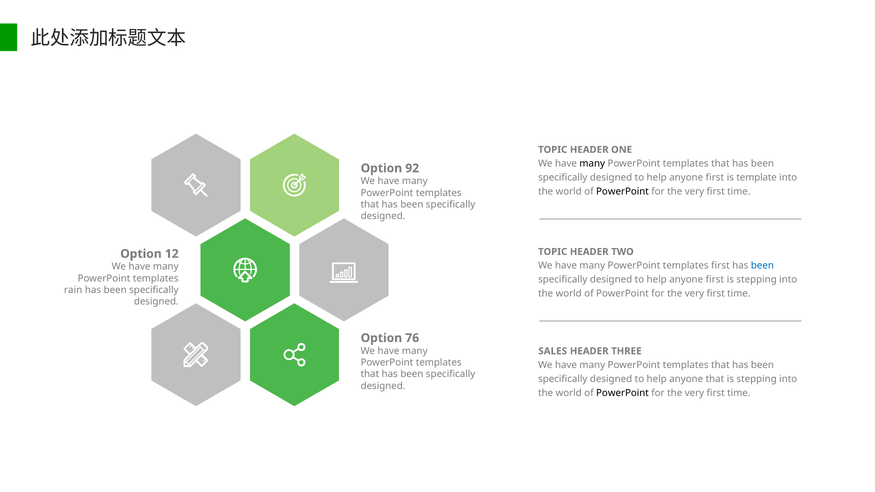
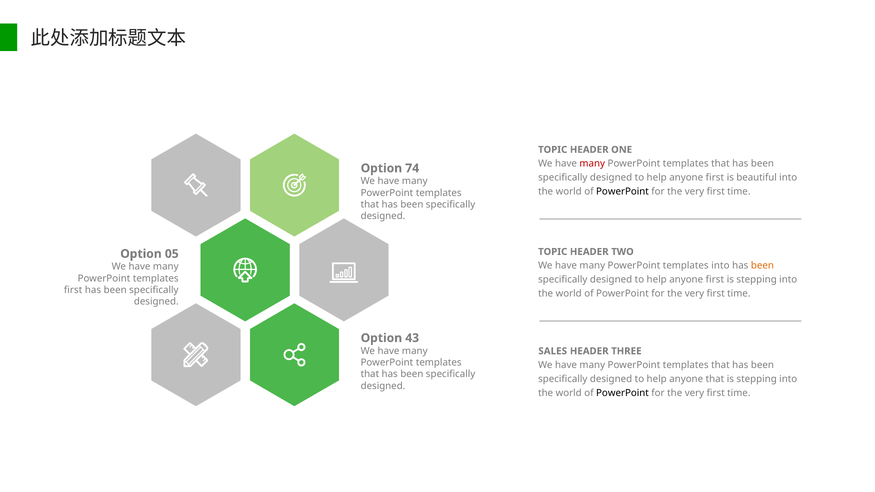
many at (592, 164) colour: black -> red
92: 92 -> 74
template: template -> beautiful
12: 12 -> 05
templates first: first -> into
been at (762, 266) colour: blue -> orange
rain at (73, 290): rain -> first
76: 76 -> 43
